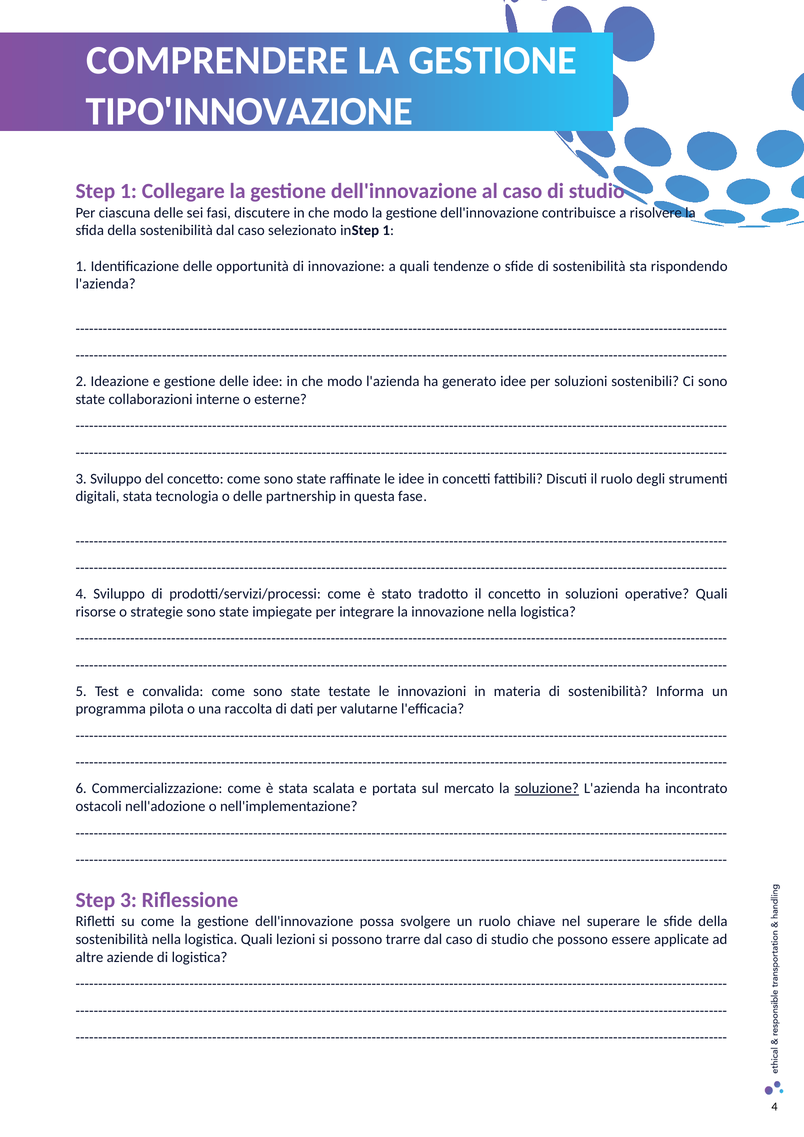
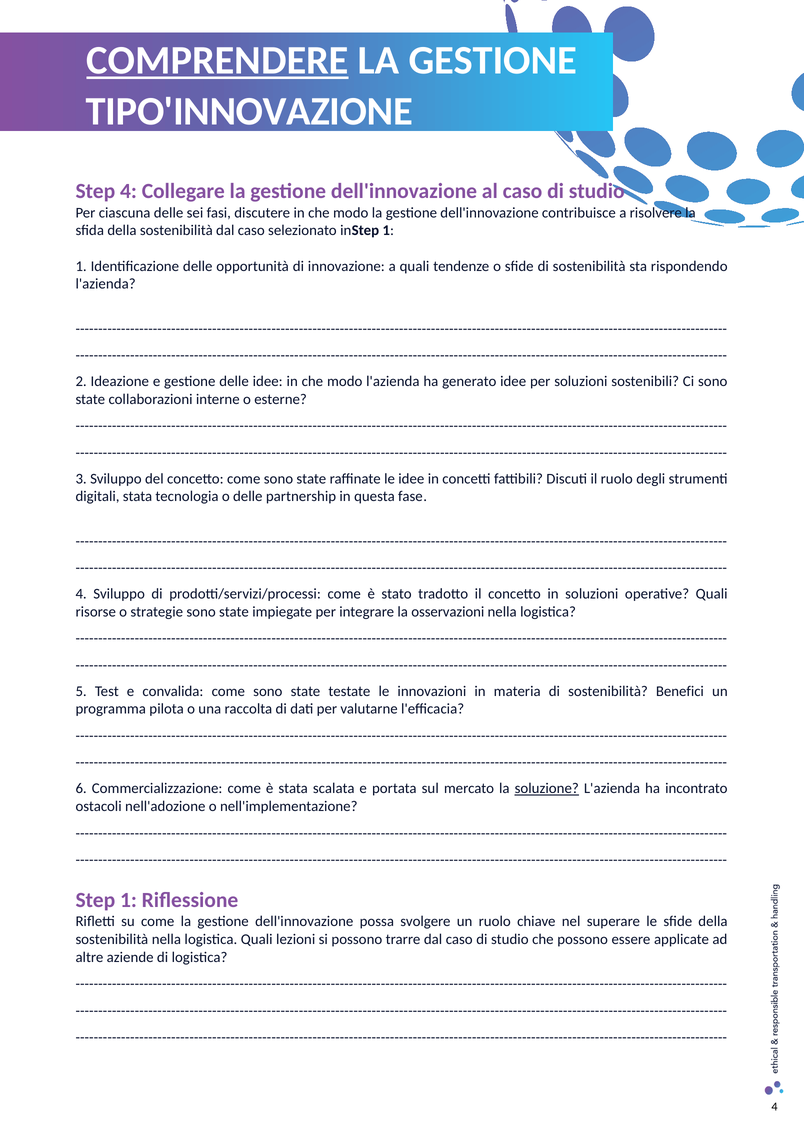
COMPRENDERE underline: none -> present
Step 1: 1 -> 4
la innovazione: innovazione -> osservazioni
Informa: Informa -> Benefici
Step 3: 3 -> 1
